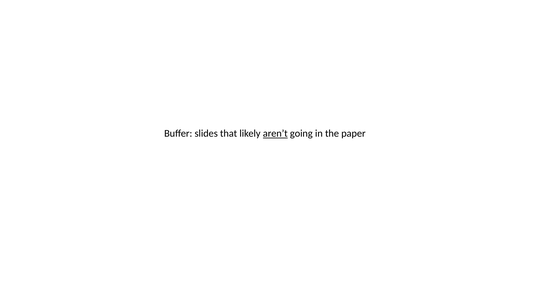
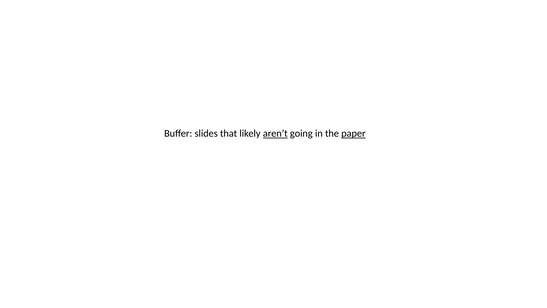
paper underline: none -> present
